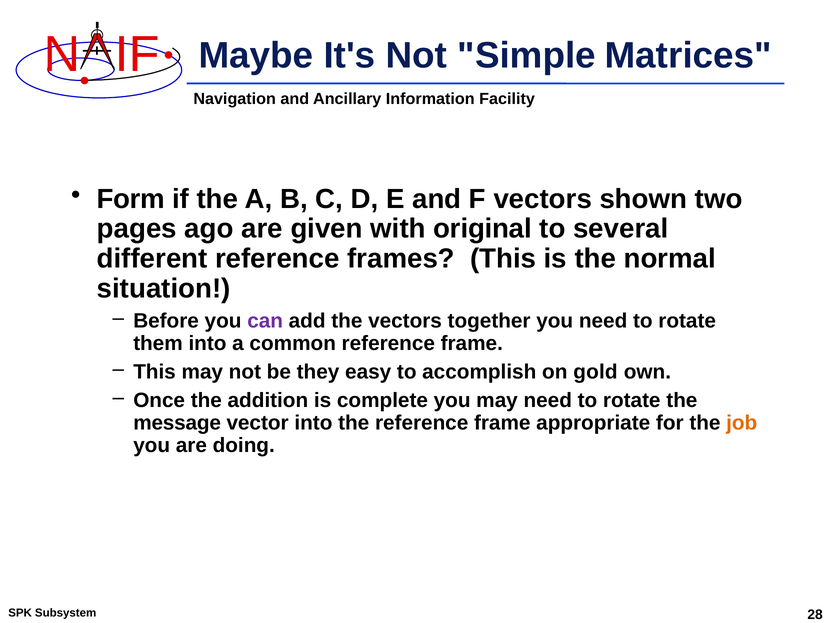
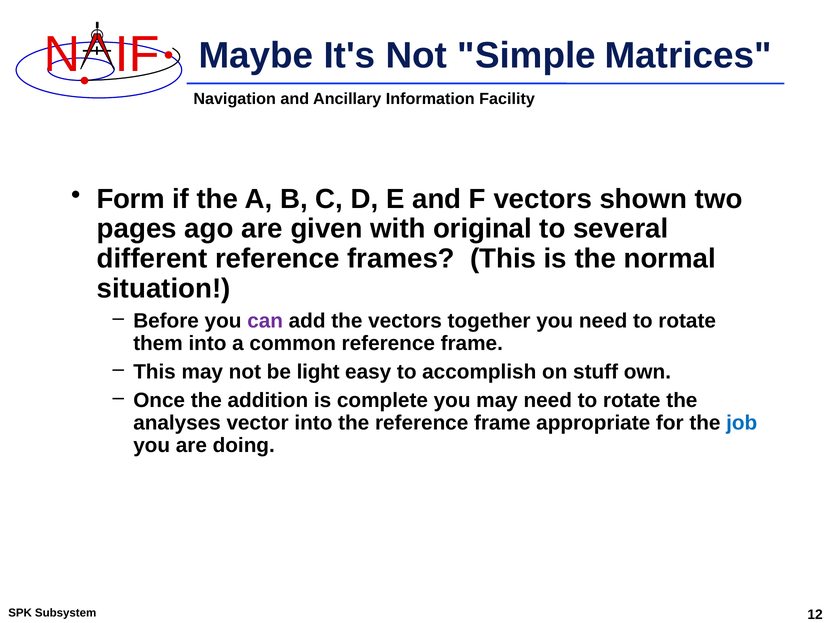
they: they -> light
gold: gold -> stuff
message: message -> analyses
job colour: orange -> blue
28: 28 -> 12
